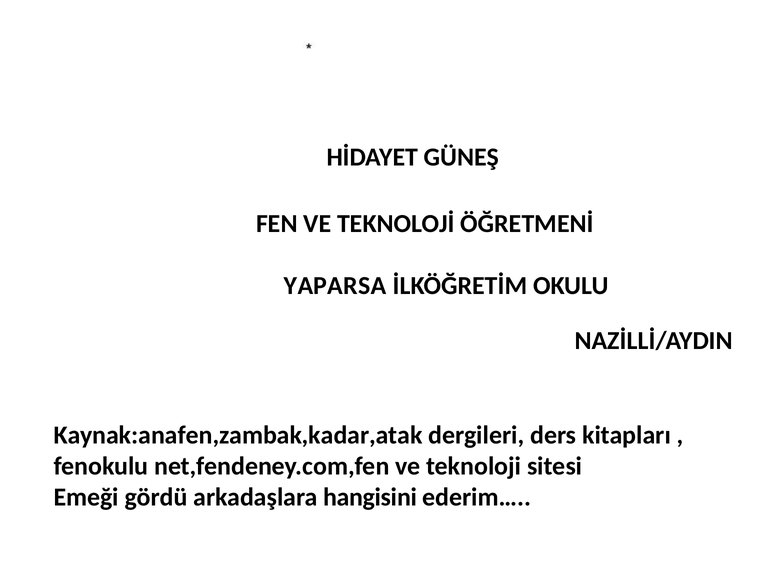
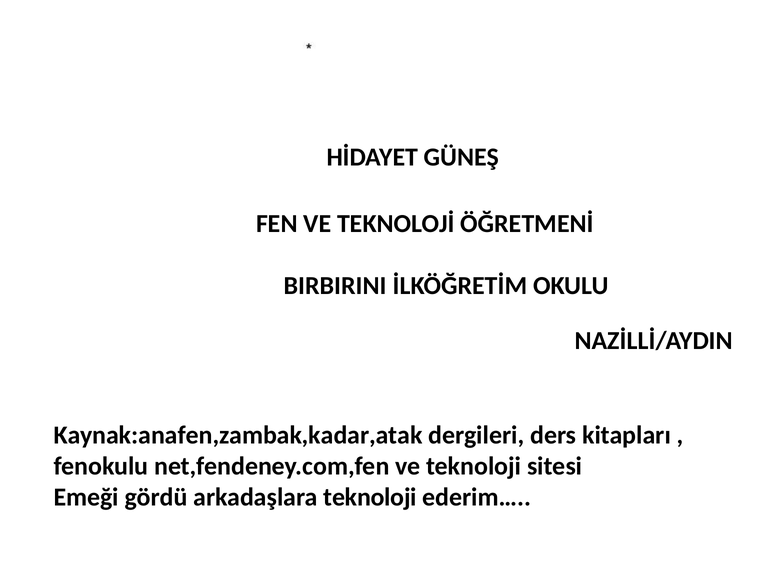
YAPARSA: YAPARSA -> BIRBIRINI
arkadaşlara hangisini: hangisini -> teknoloji
